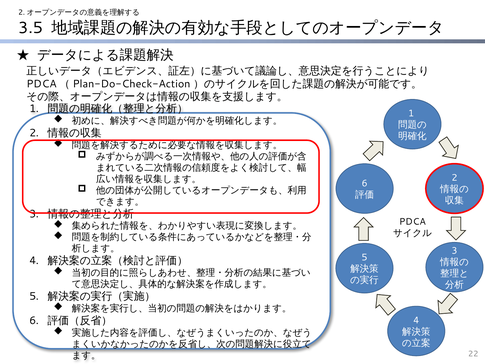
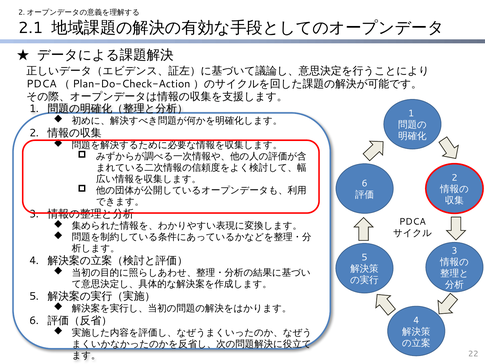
3.5: 3.5 -> 2.1
